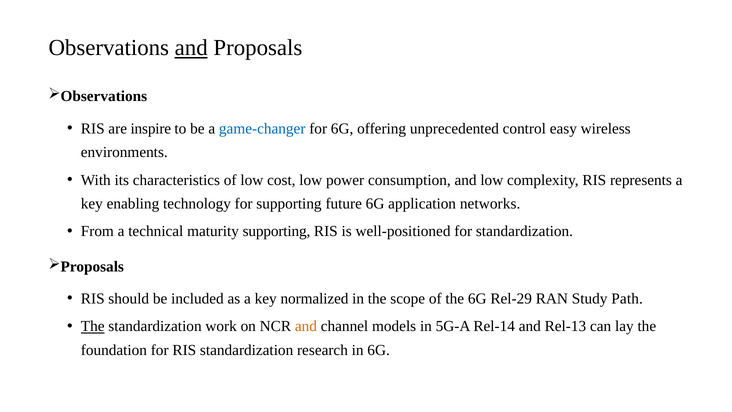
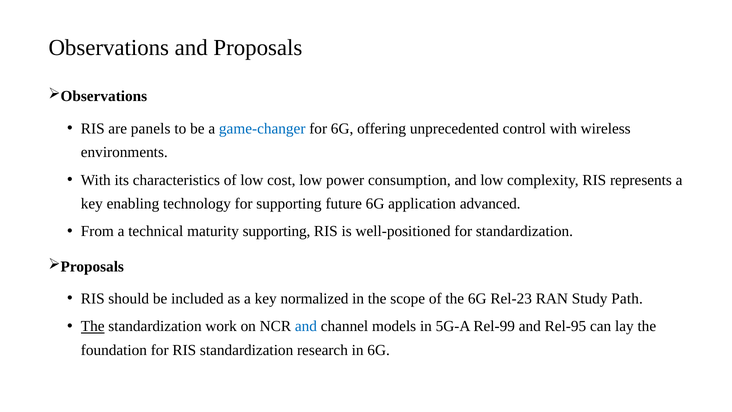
and at (191, 48) underline: present -> none
inspire: inspire -> panels
control easy: easy -> with
networks: networks -> advanced
Rel-29: Rel-29 -> Rel-23
and at (306, 326) colour: orange -> blue
Rel-14: Rel-14 -> Rel-99
Rel-13: Rel-13 -> Rel-95
